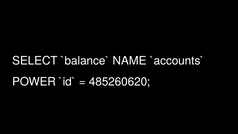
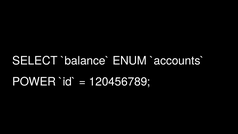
NAME: NAME -> ENUM
485260620: 485260620 -> 120456789
